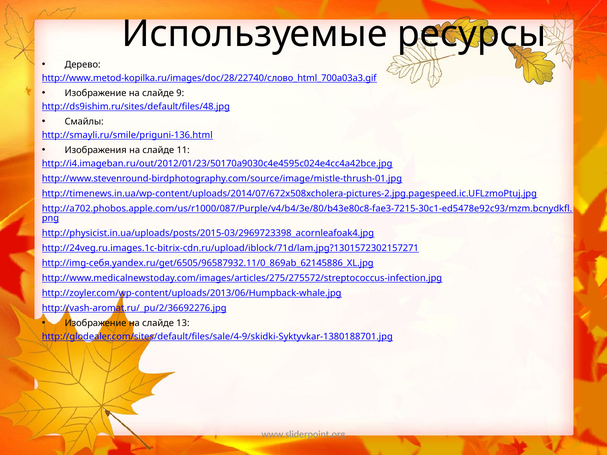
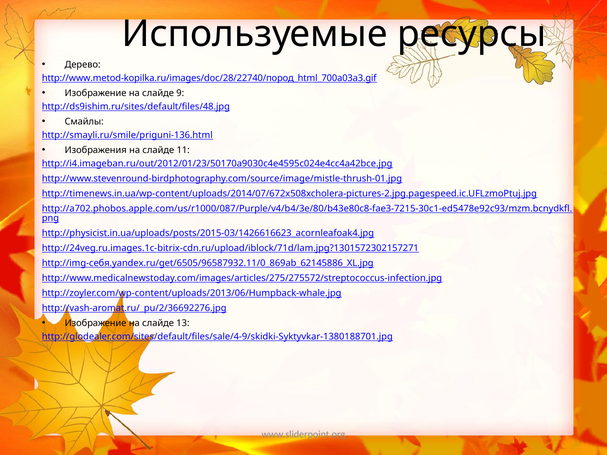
http://www.metod-kopilka.ru/images/doc/28/22740/слово_html_700a03a3.gif: http://www.metod-kopilka.ru/images/doc/28/22740/слово_html_700a03a3.gif -> http://www.metod-kopilka.ru/images/doc/28/22740/пород_html_700a03a3.gif
http://physicist.in.ua/uploads/posts/2015-03/2969723398_acornleafoak4.jpg: http://physicist.in.ua/uploads/posts/2015-03/2969723398_acornleafoak4.jpg -> http://physicist.in.ua/uploads/posts/2015-03/1426616623_acornleafoak4.jpg
